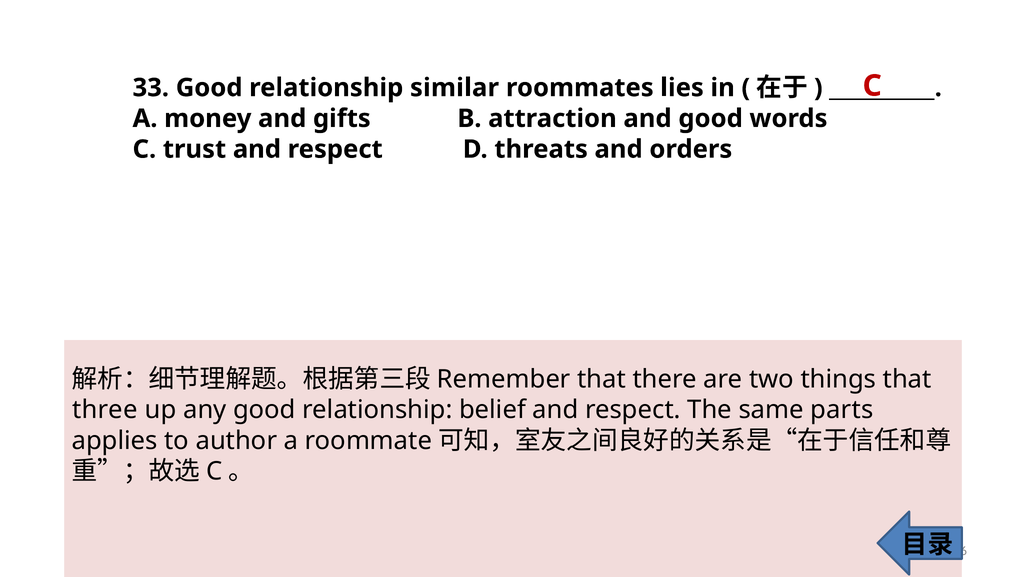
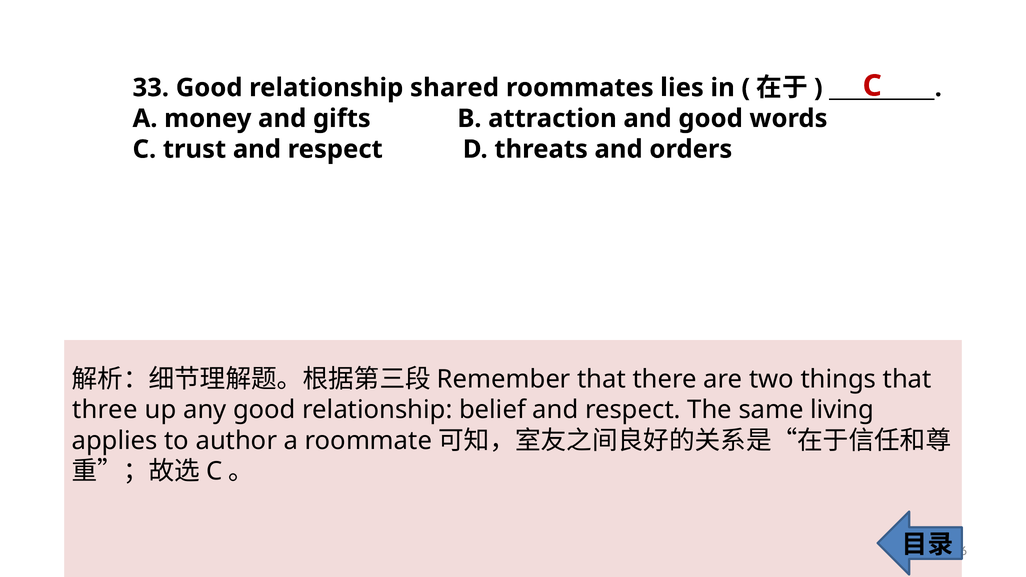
similar: similar -> shared
parts: parts -> living
